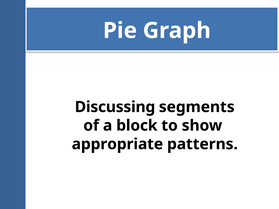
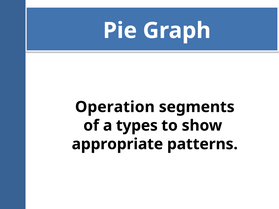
Discussing: Discussing -> Operation
block: block -> types
